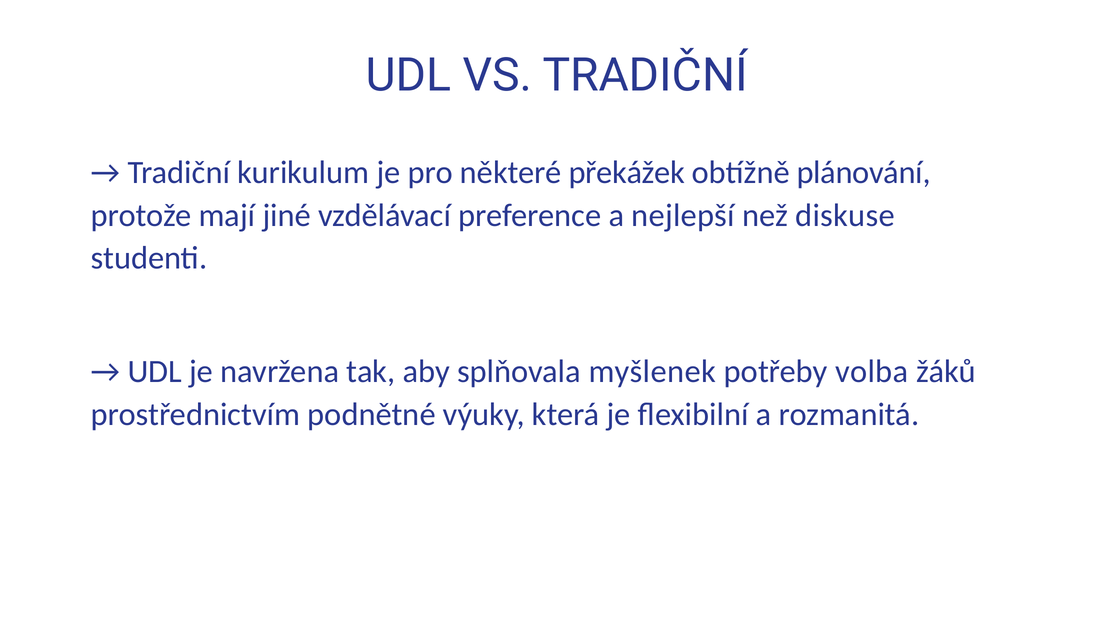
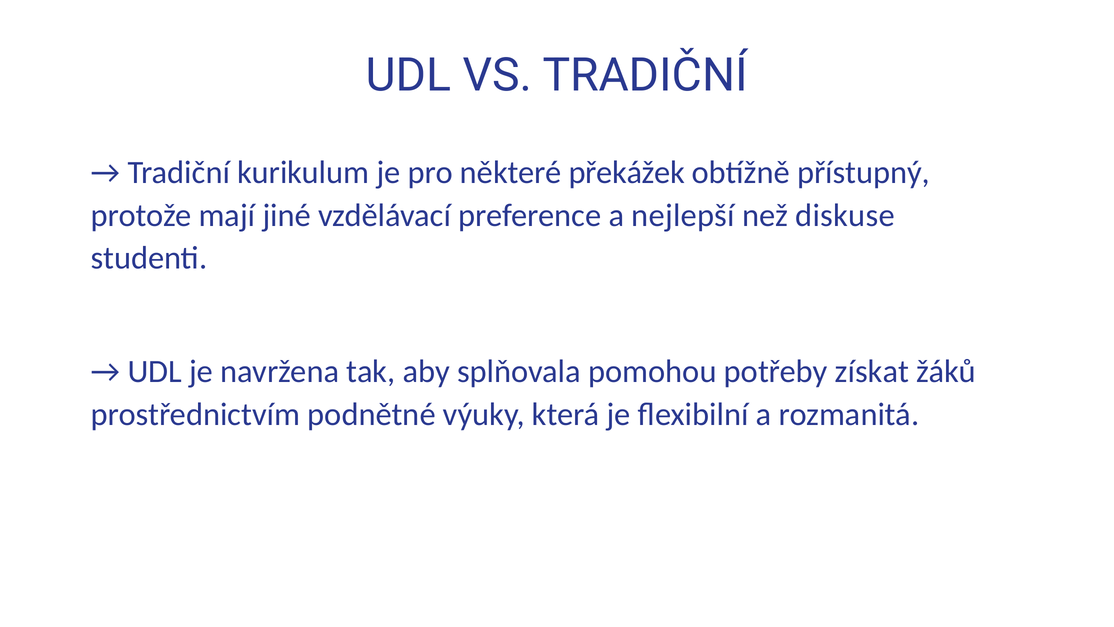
plánování: plánování -> přístupný
myšlenek: myšlenek -> pomohou
volba: volba -> získat
